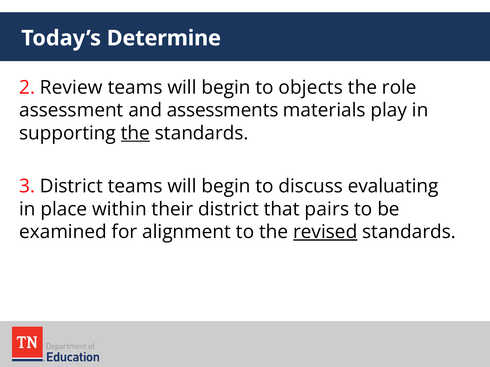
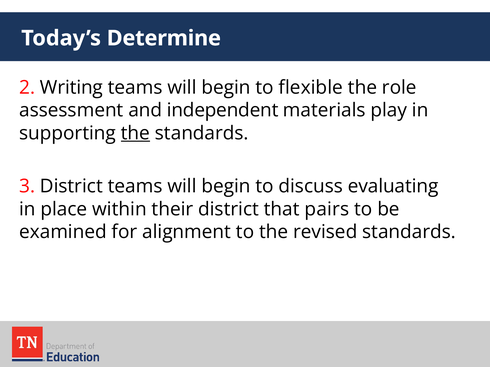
Review: Review -> Writing
objects: objects -> flexible
assessments: assessments -> independent
revised underline: present -> none
